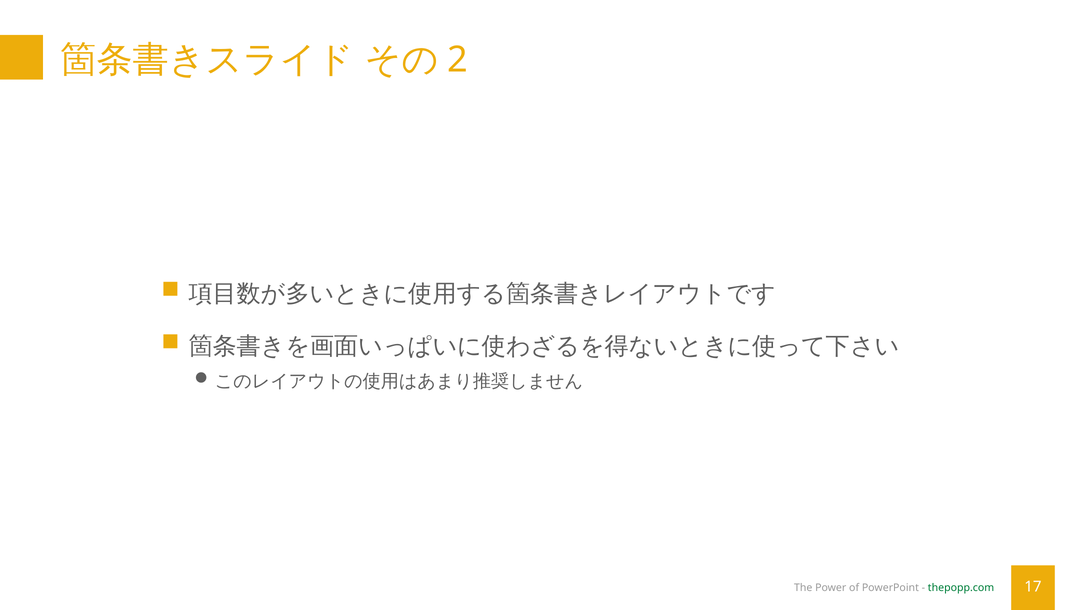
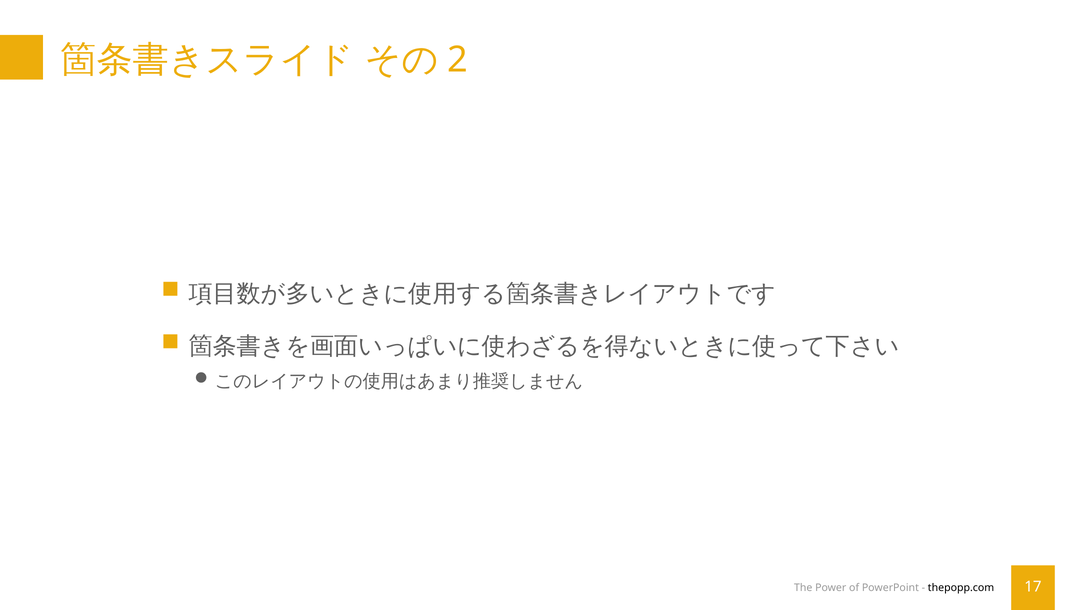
thepopp.com colour: green -> black
